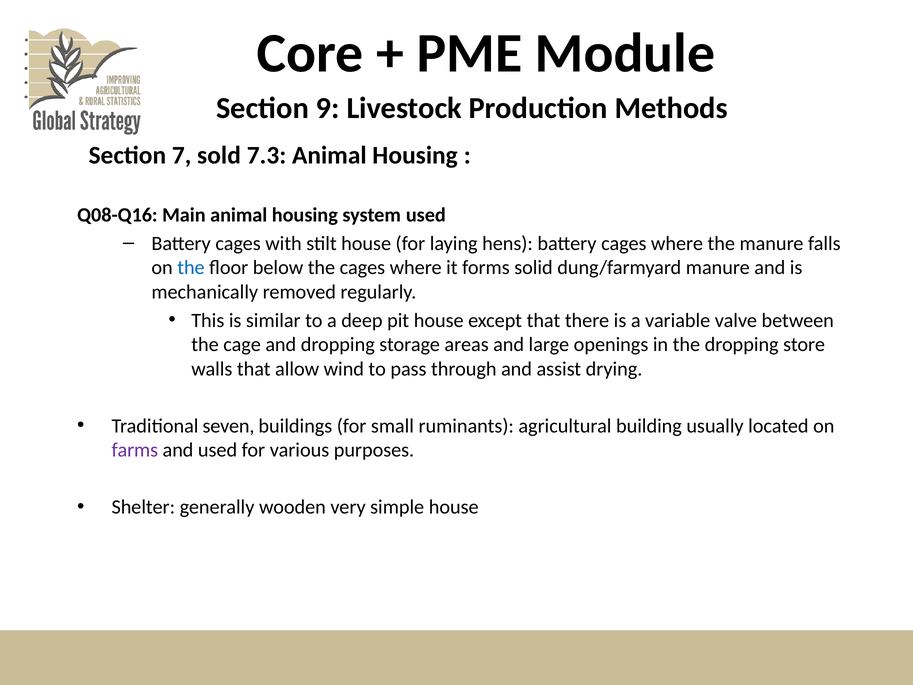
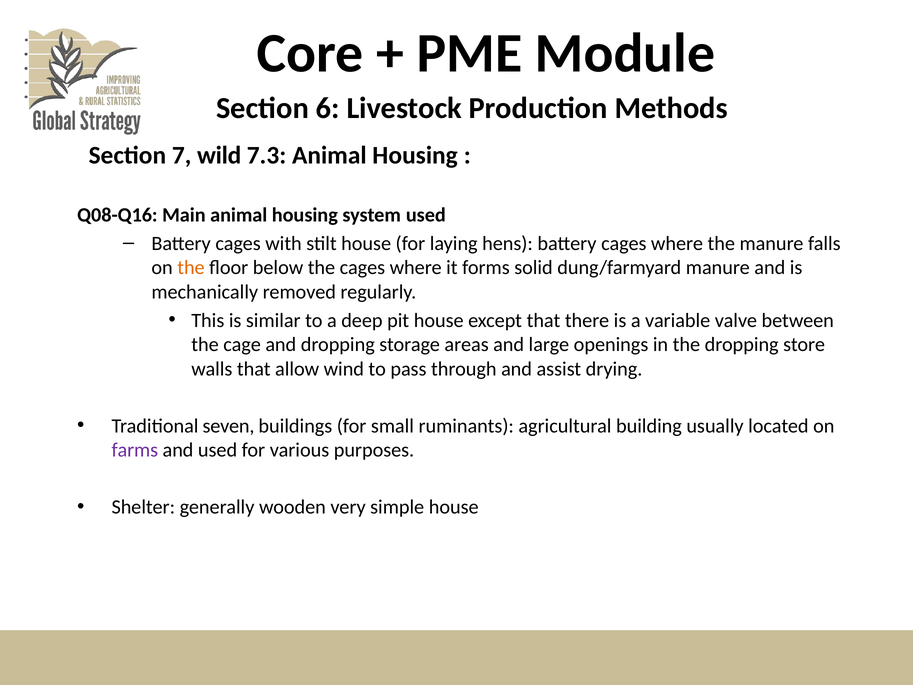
9: 9 -> 6
sold: sold -> wild
the at (191, 268) colour: blue -> orange
